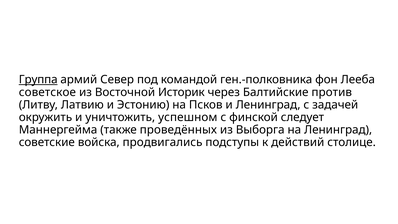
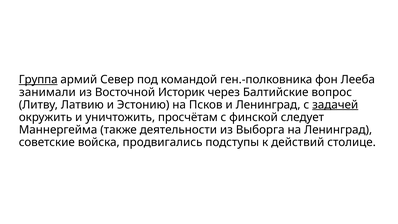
советское: советское -> занимали
против: против -> вопрос
задачей underline: none -> present
успешном: успешном -> просчётам
проведённых: проведённых -> деятельности
